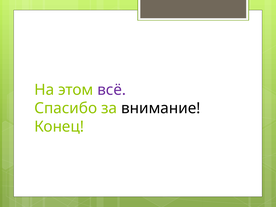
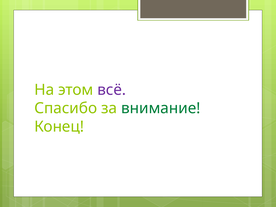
внимание colour: black -> green
